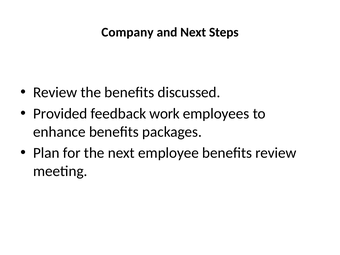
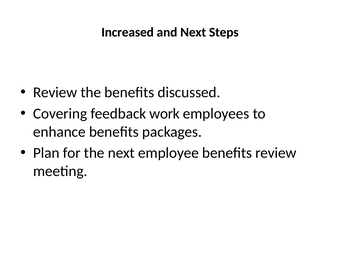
Company: Company -> Increased
Provided: Provided -> Covering
